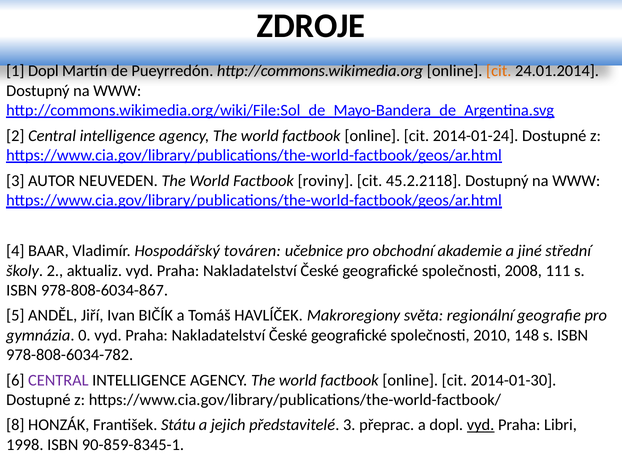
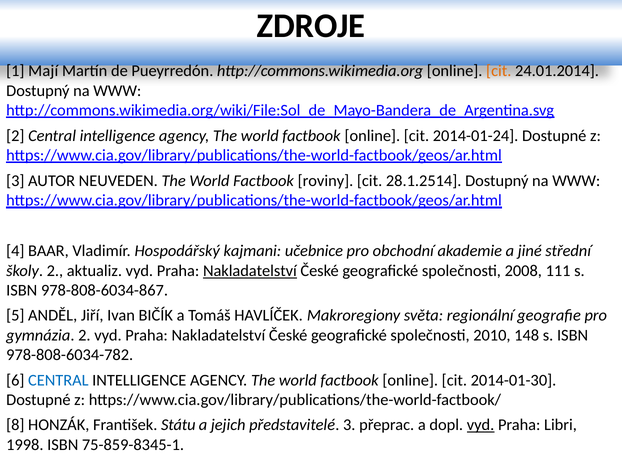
1 Dopl: Dopl -> Mají
45.2.2118: 45.2.2118 -> 28.1.2514
továren: továren -> kajmani
Nakladatelství at (250, 271) underline: none -> present
gymnázia 0: 0 -> 2
CENTRAL at (58, 381) colour: purple -> blue
90-859-8345-1: 90-859-8345-1 -> 75-859-8345-1
